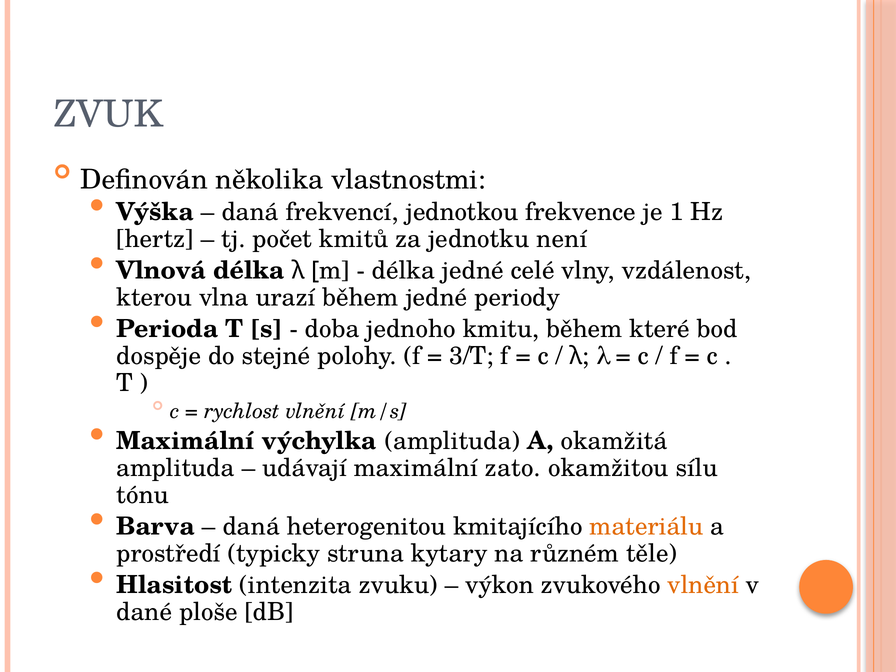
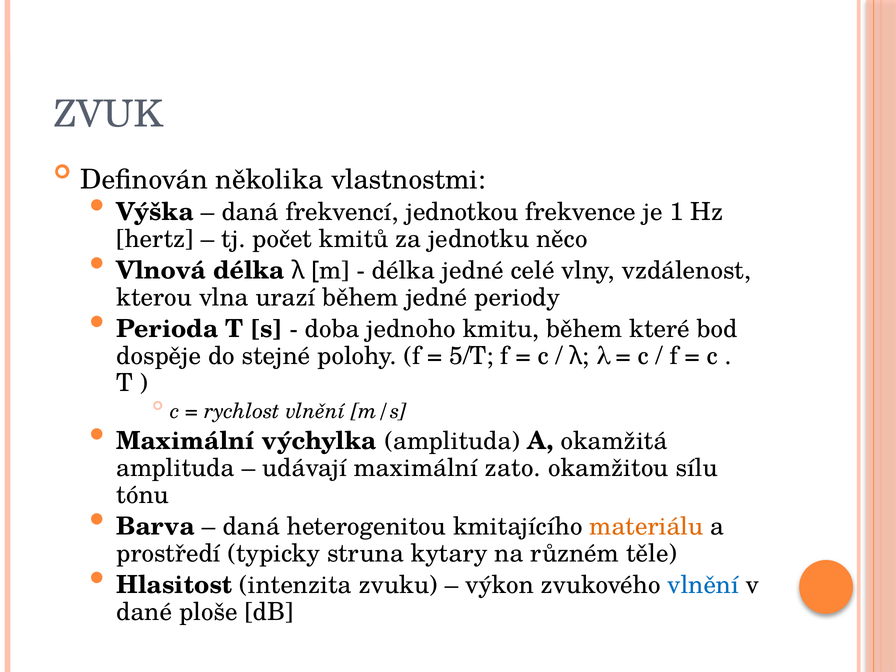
není: není -> něco
3/T: 3/T -> 5/T
vlnění at (703, 585) colour: orange -> blue
